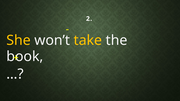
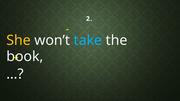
take colour: yellow -> light blue
